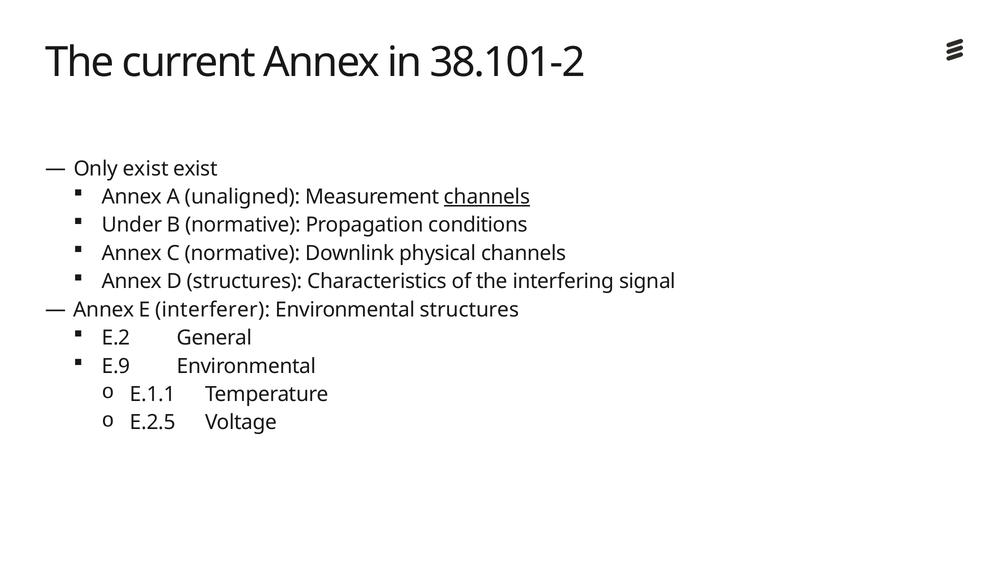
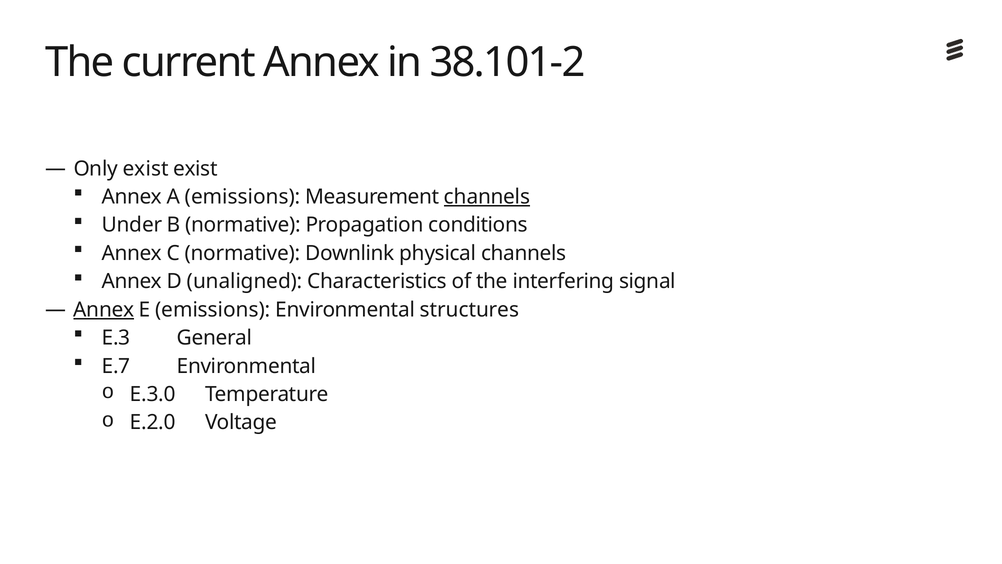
A unaligned: unaligned -> emissions
D structures: structures -> unaligned
Annex at (104, 310) underline: none -> present
E interferer: interferer -> emissions
E.2: E.2 -> E.3
E.9: E.9 -> E.7
E.1.1: E.1.1 -> E.3.0
E.2.5: E.2.5 -> E.2.0
